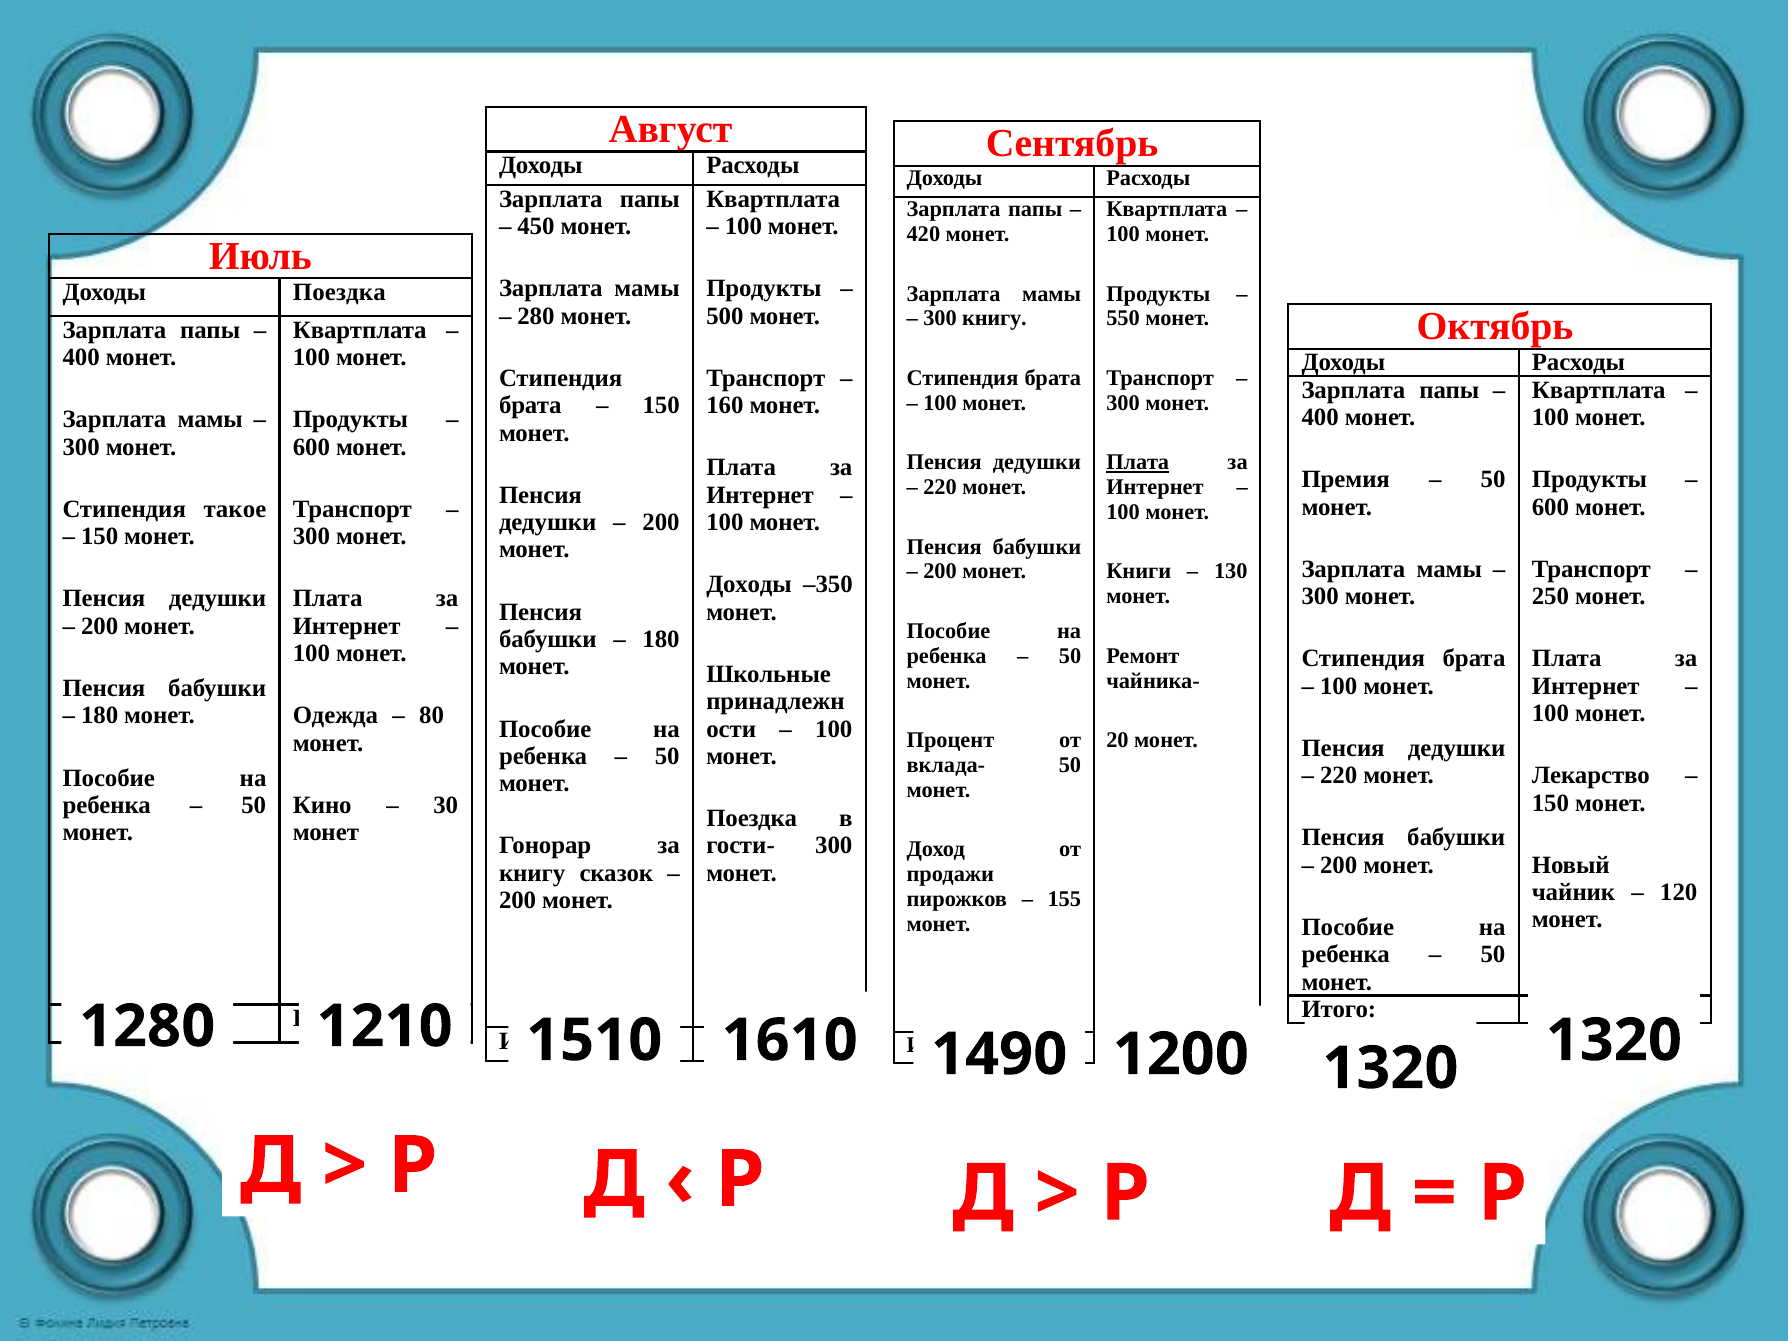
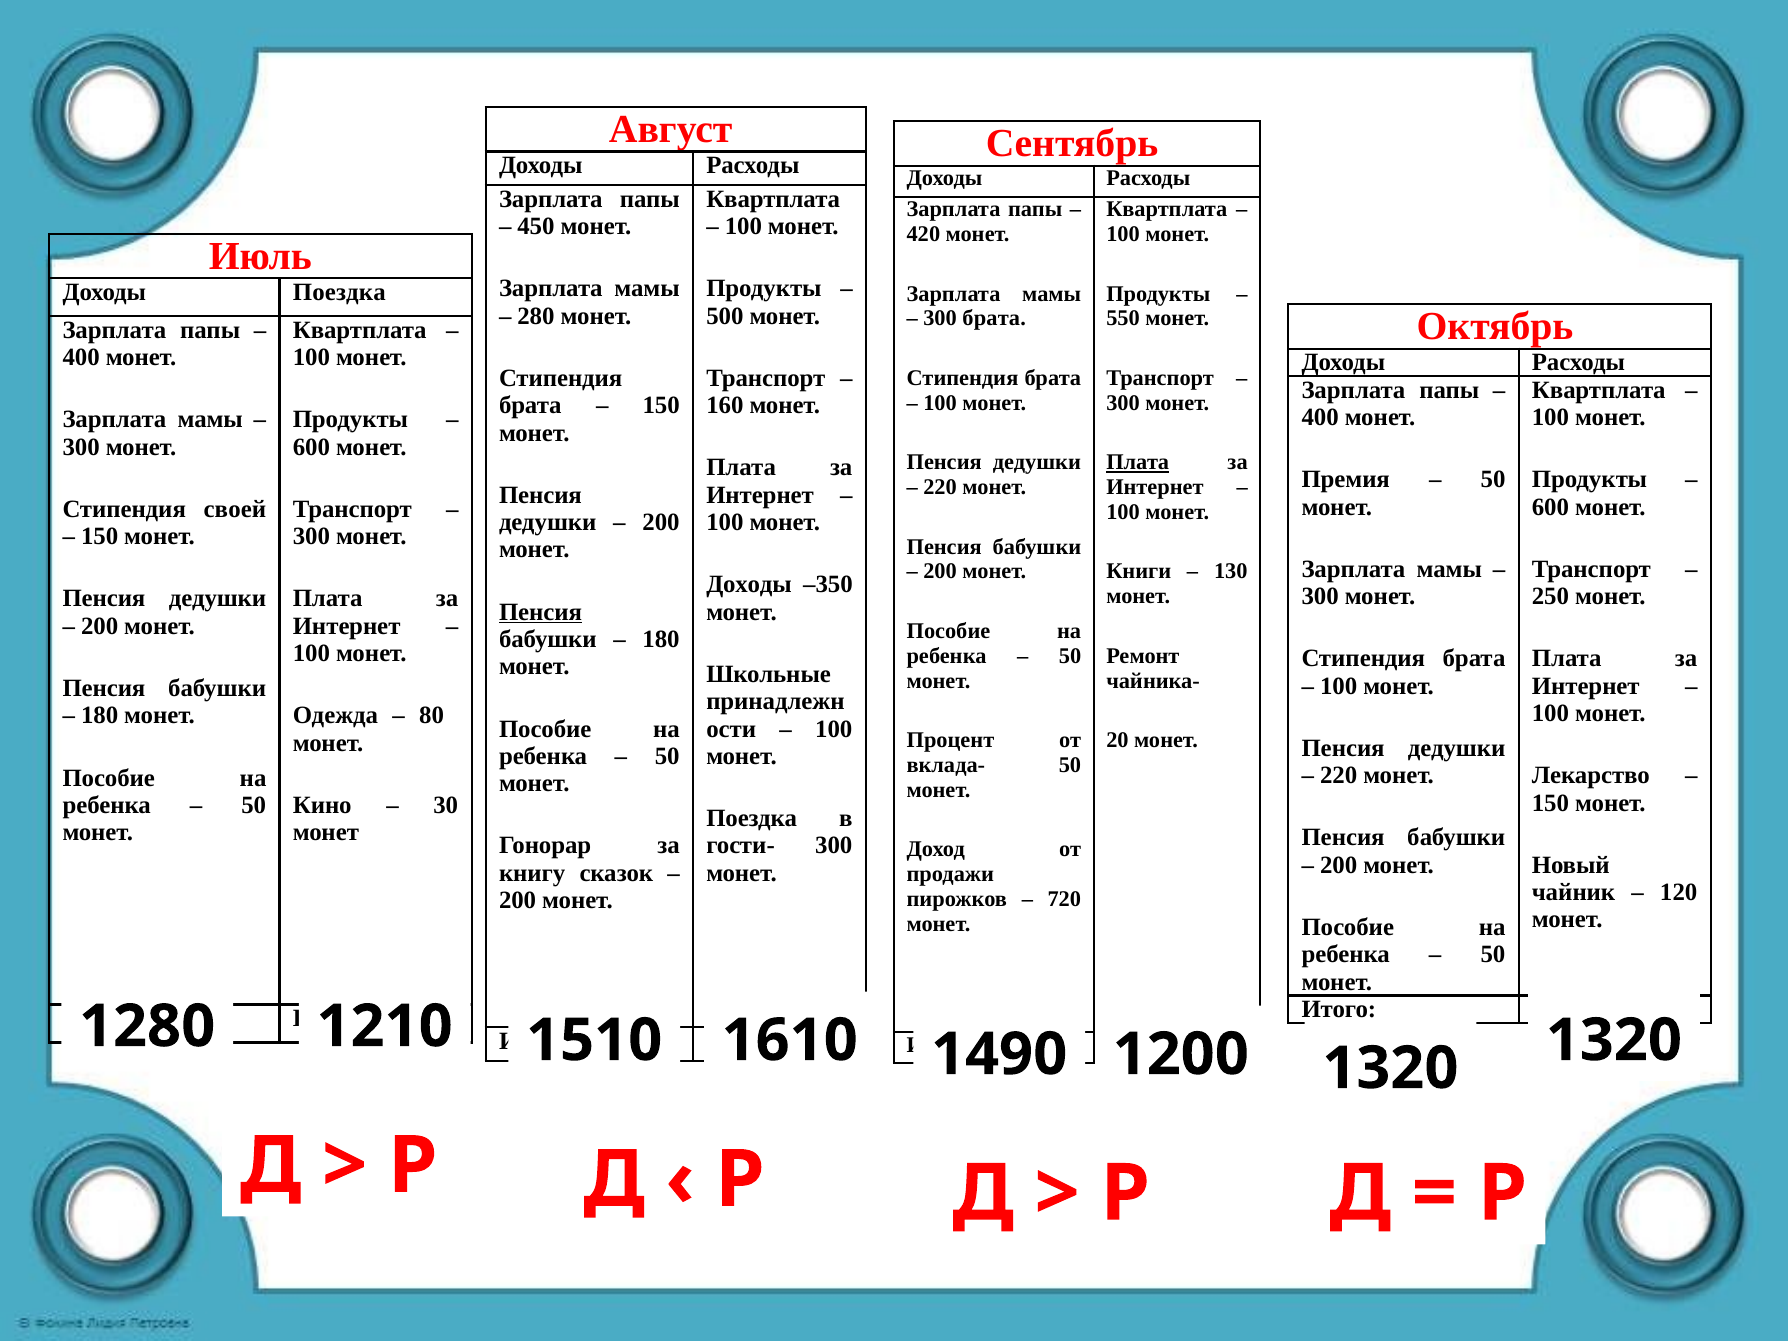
300 книгу: книгу -> брата
такое: такое -> своей
Пенсия at (540, 612) underline: none -> present
155: 155 -> 720
